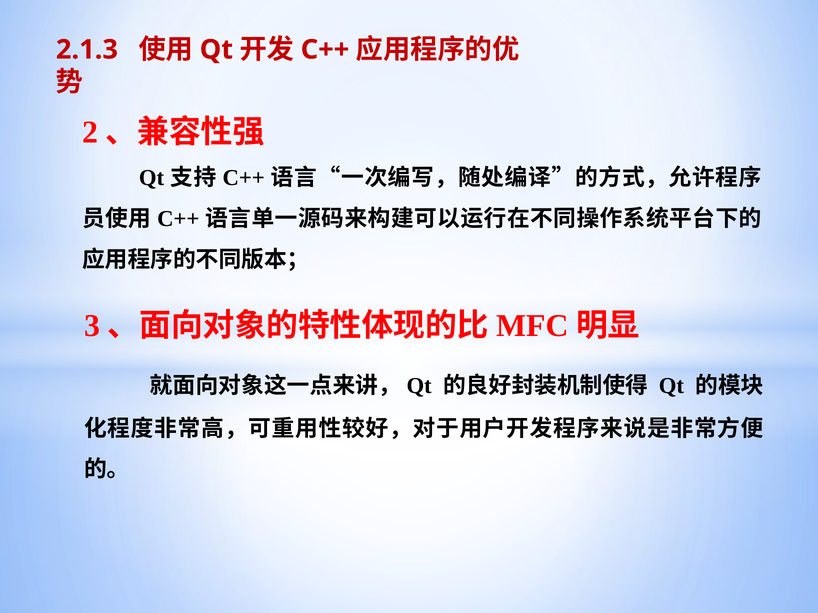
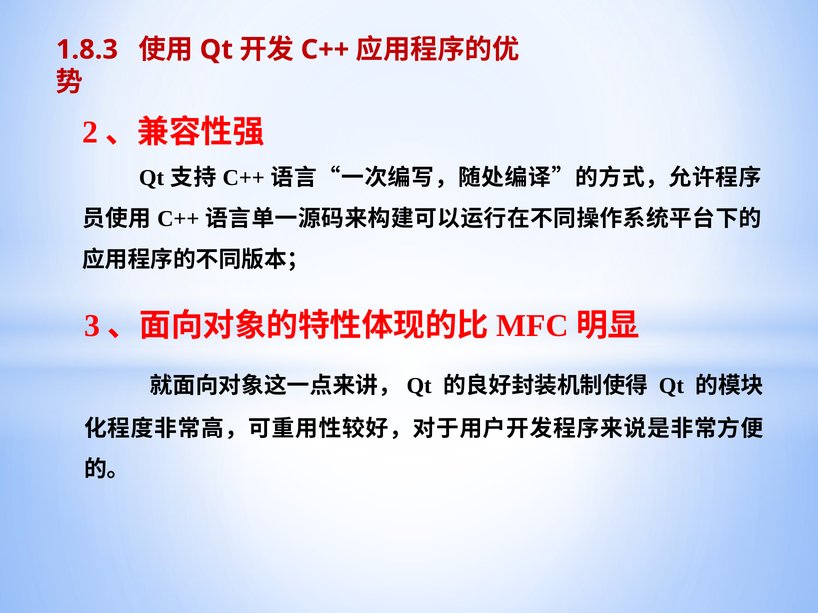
2.1.3: 2.1.3 -> 1.8.3
